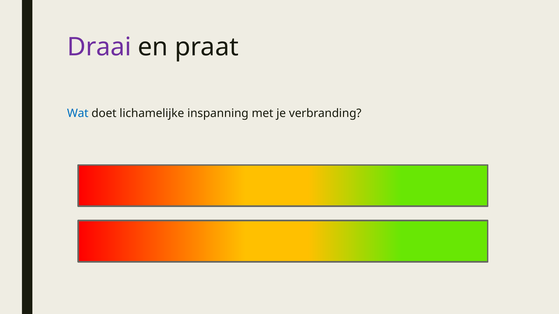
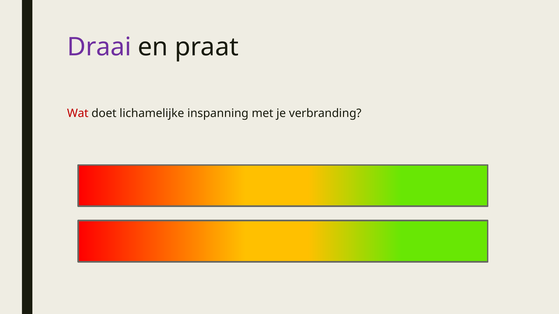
Wat colour: blue -> red
